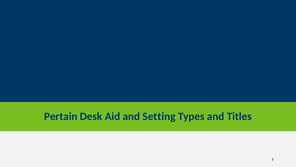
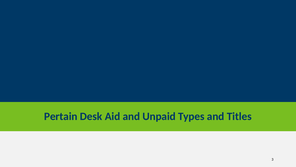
Setting: Setting -> Unpaid
